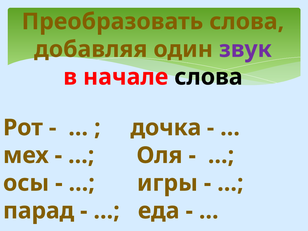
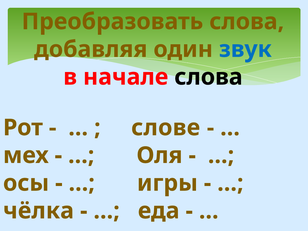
звук colour: purple -> blue
дочка: дочка -> слове
парад: парад -> чёлка
